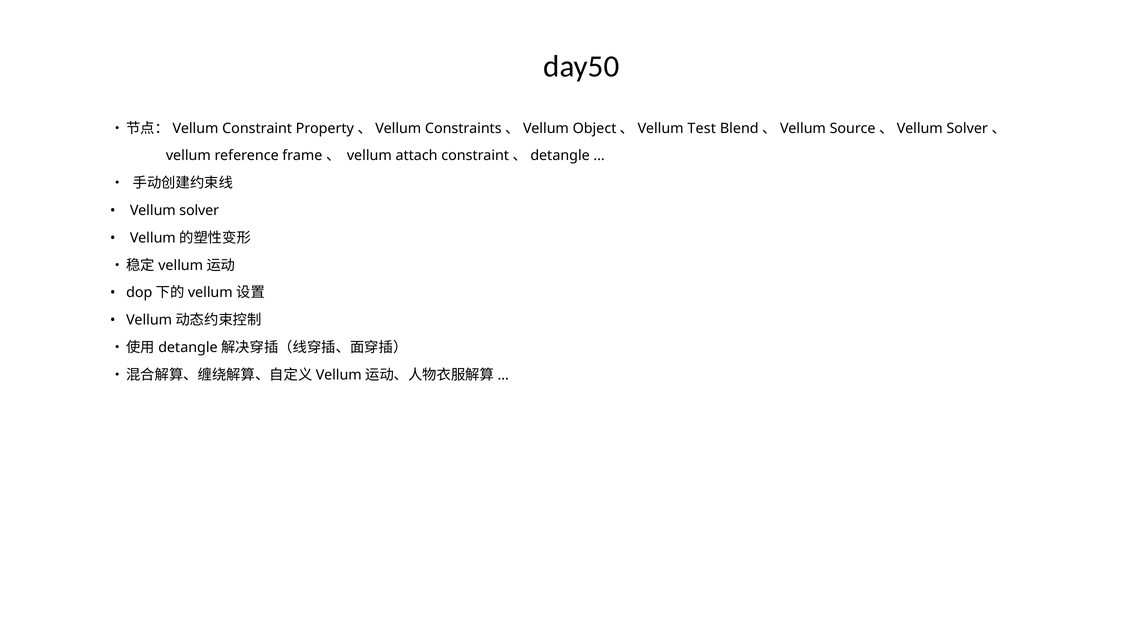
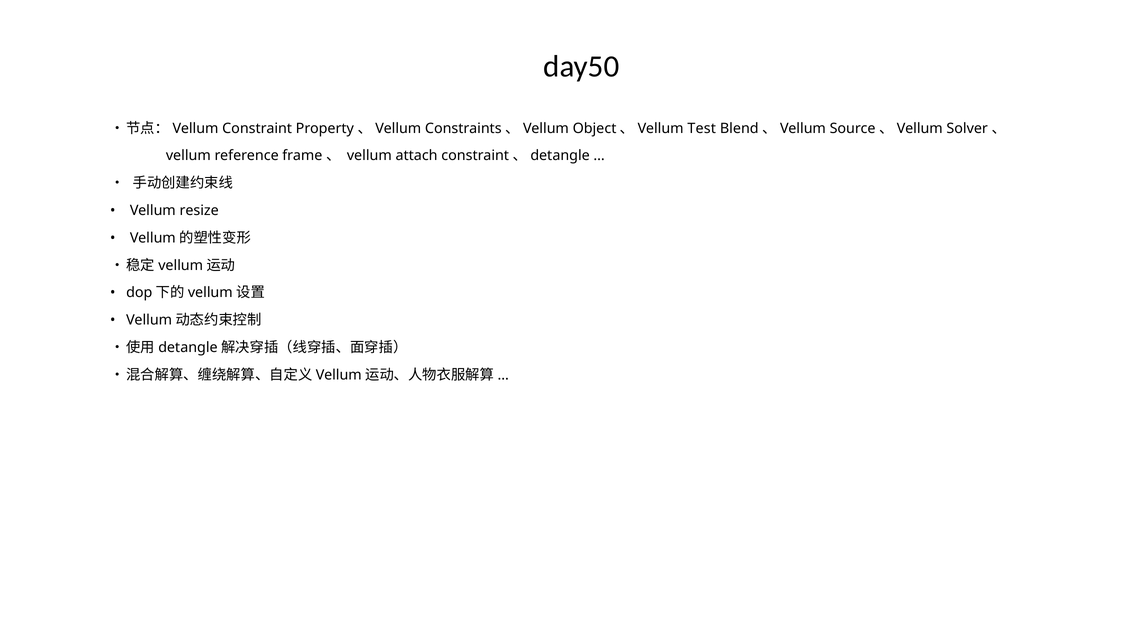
Vellum solver: solver -> resize
